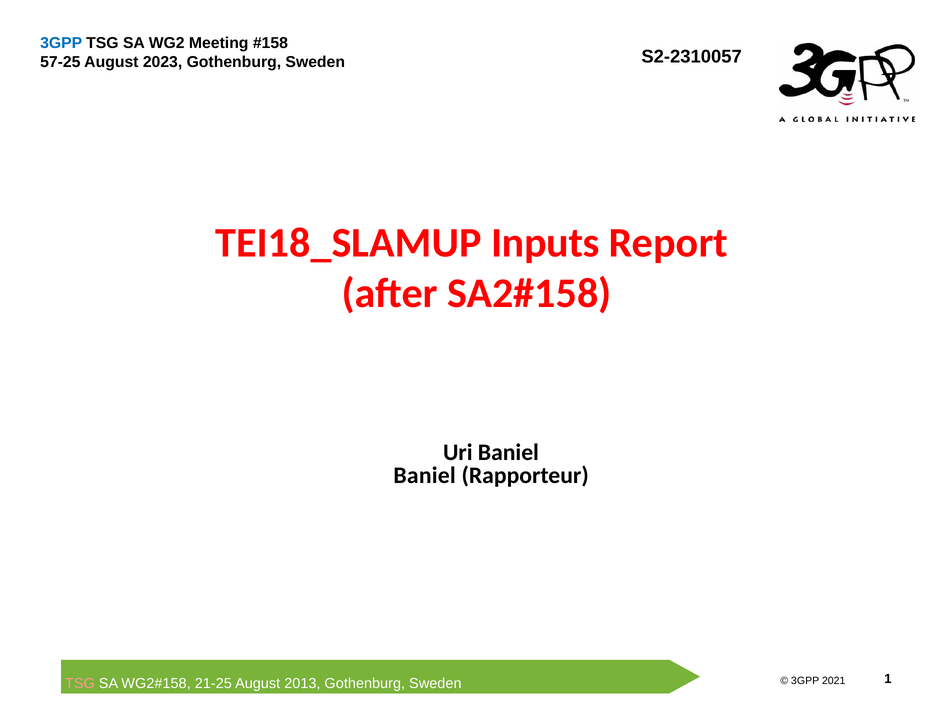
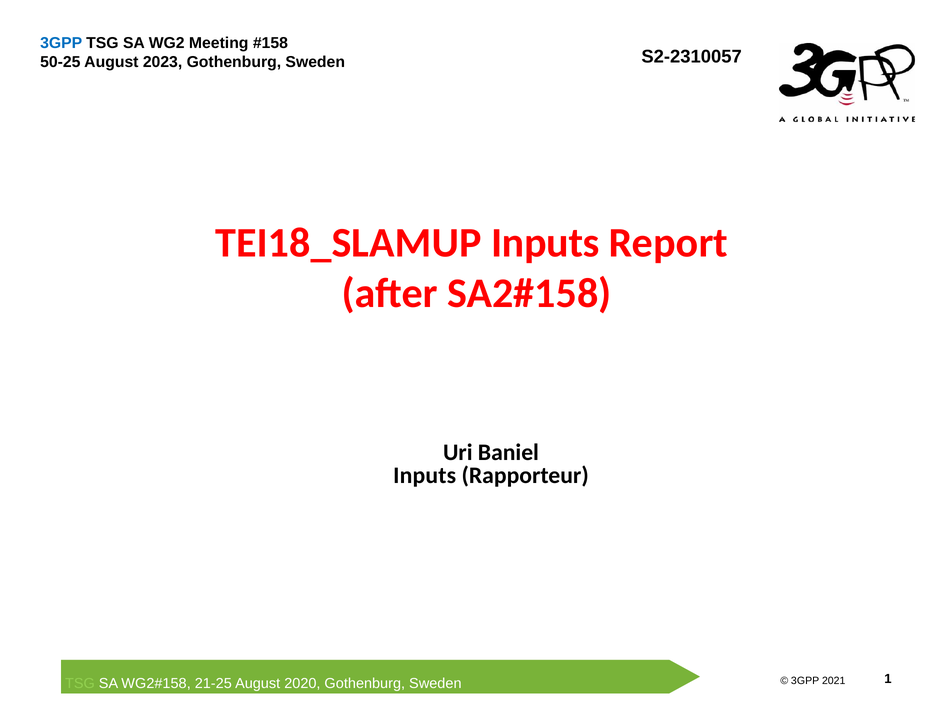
57-25: 57-25 -> 50-25
Baniel at (425, 476): Baniel -> Inputs
TSG at (80, 684) colour: pink -> light green
2013: 2013 -> 2020
